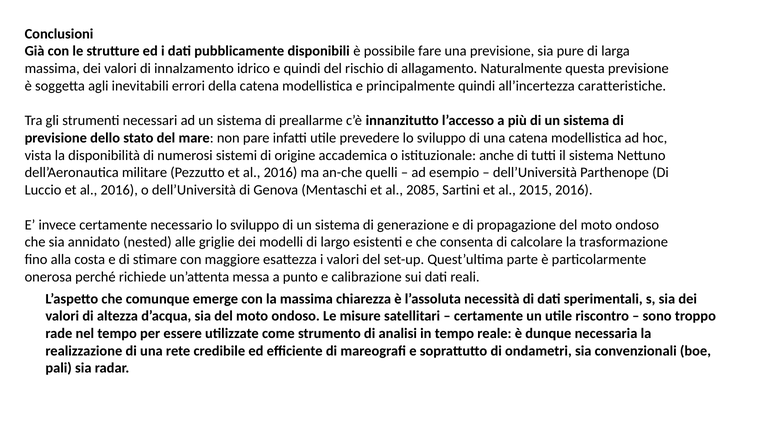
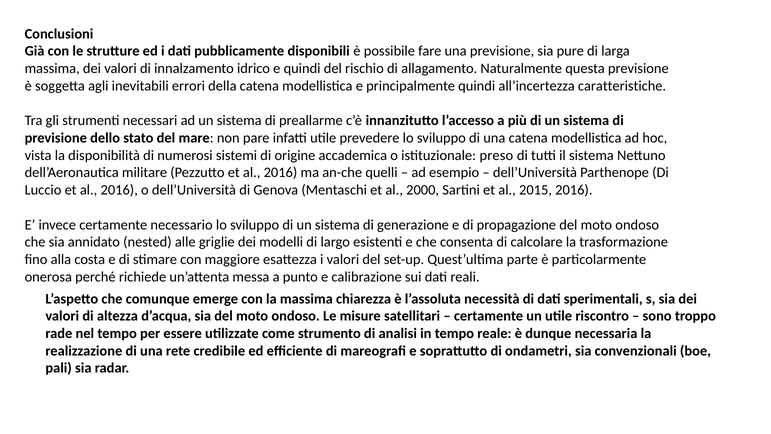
anche: anche -> preso
2085: 2085 -> 2000
